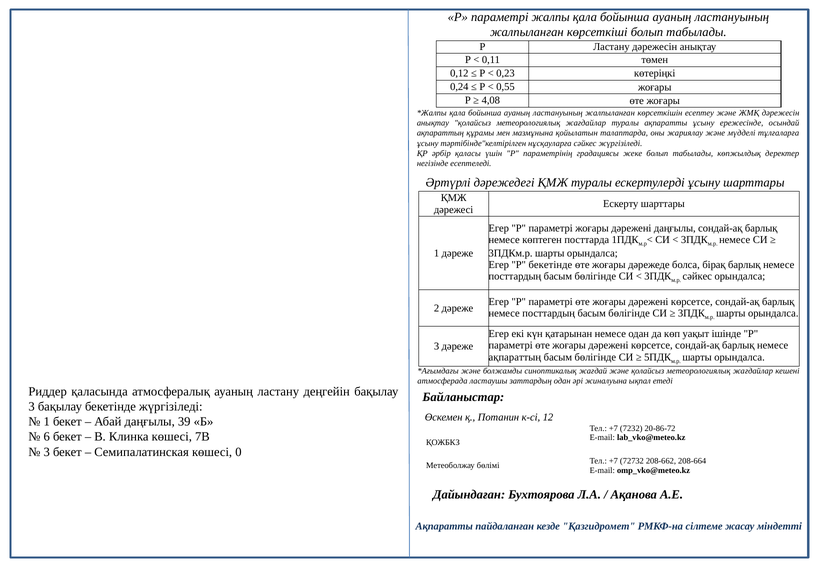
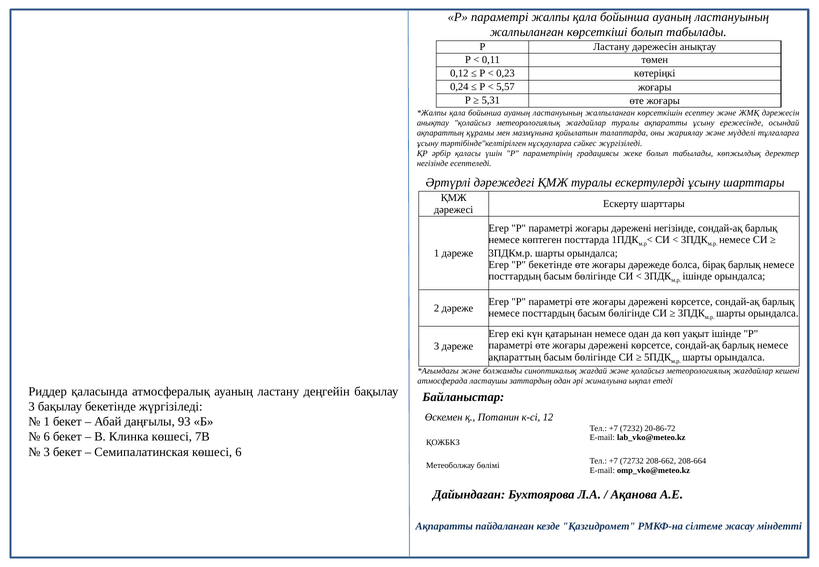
0,55: 0,55 -> 5,57
4,08: 4,08 -> 5,31
дәрежені даңғылы: даңғылы -> негізінде
сәйкес at (697, 276): сәйкес -> ішінде
39: 39 -> 93
көшесі 0: 0 -> 6
